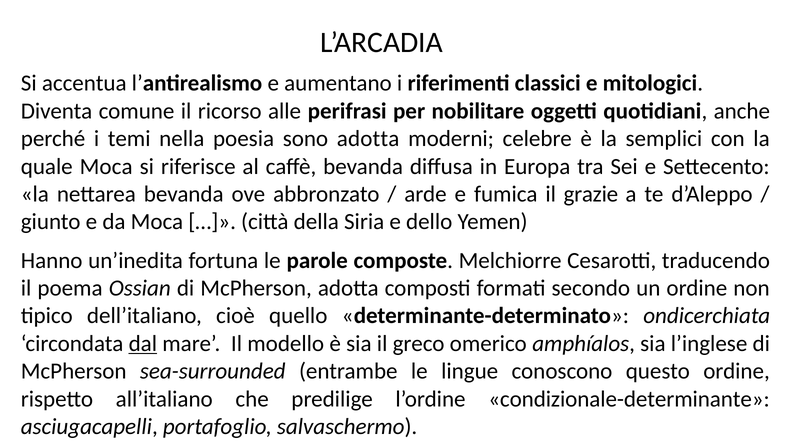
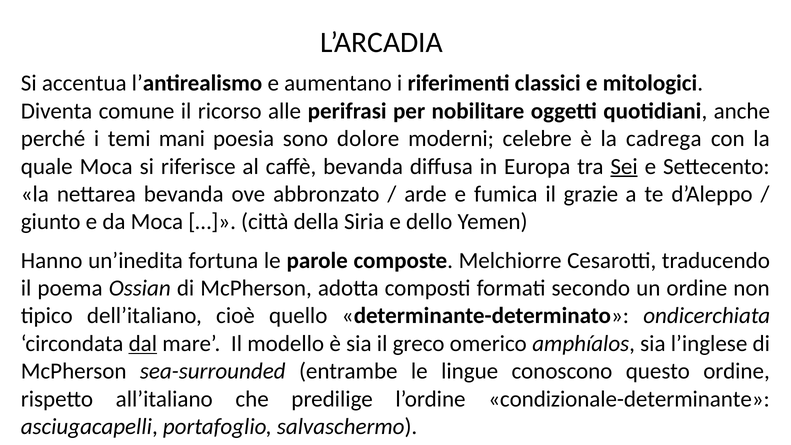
nella: nella -> mani
sono adotta: adotta -> dolore
semplici: semplici -> cadrega
Sei underline: none -> present
